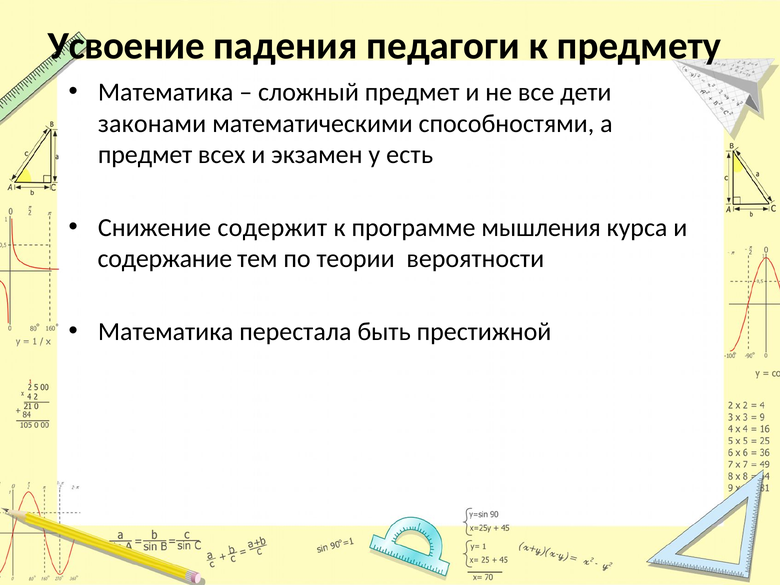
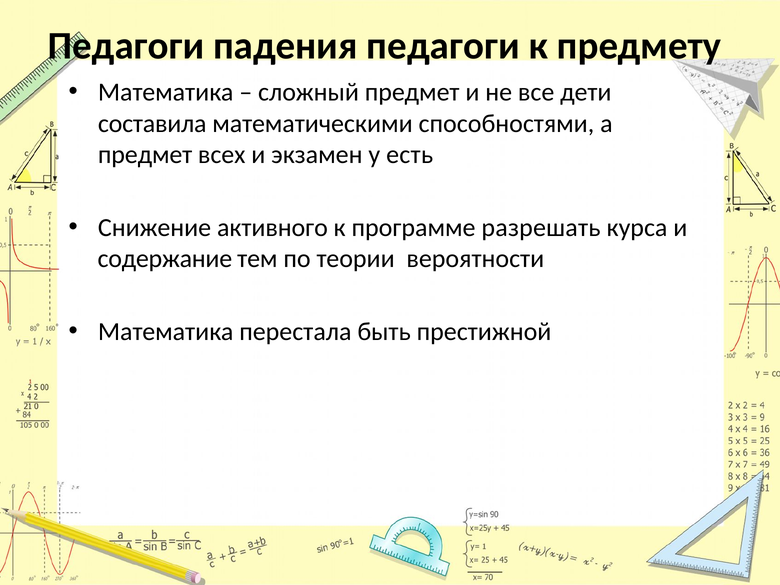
Усвоение at (126, 46): Усвоение -> Педагоги
законами: законами -> составила
содержит: содержит -> активного
мышления: мышления -> разрешать
